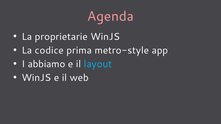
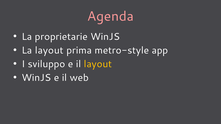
La codice: codice -> layout
abbiamo: abbiamo -> sviluppo
layout at (98, 64) colour: light blue -> yellow
